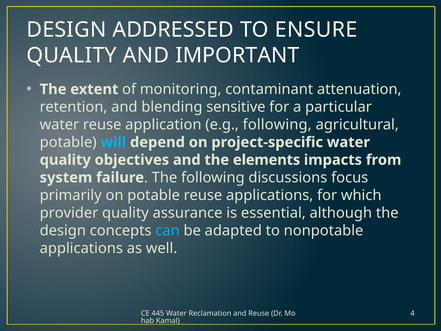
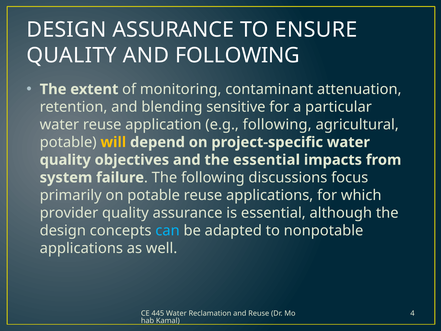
DESIGN ADDRESSED: ADDRESSED -> ASSURANCE
AND IMPORTANT: IMPORTANT -> FOLLOWING
will colour: light blue -> yellow
the elements: elements -> essential
